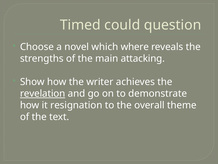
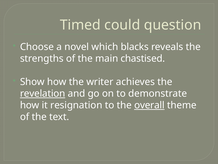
where: where -> blacks
attacking: attacking -> chastised
overall underline: none -> present
